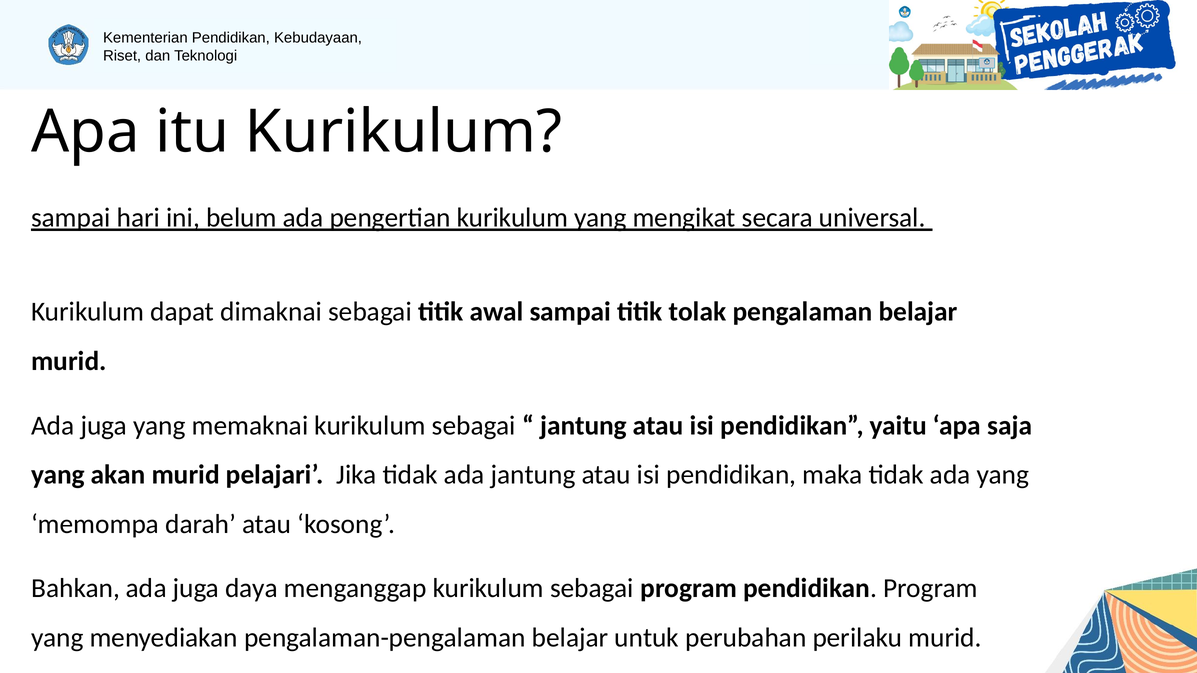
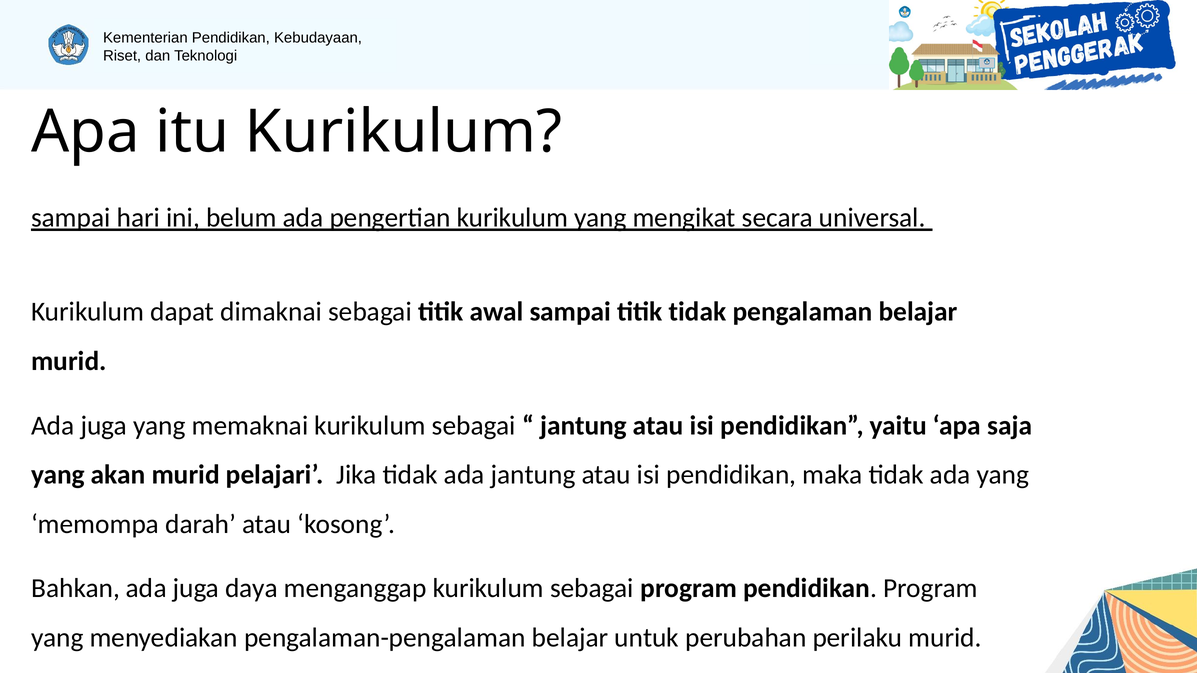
titik tolak: tolak -> tidak
